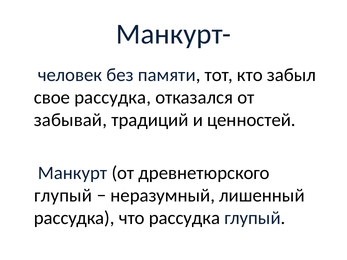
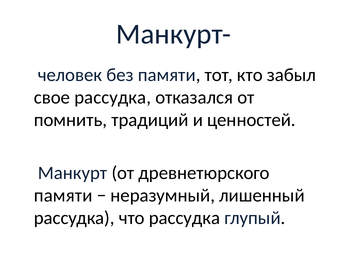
забывай: забывай -> помнить
глупый at (63, 196): глупый -> памяти
